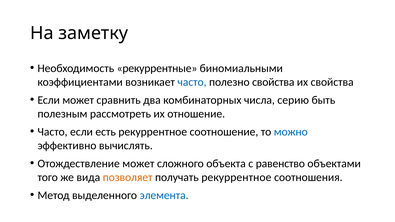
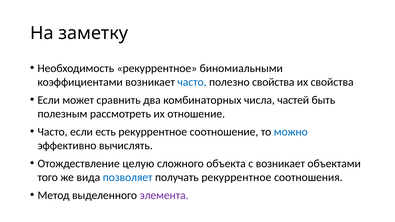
Необходимость рекуррентные: рекуррентные -> рекуррентное
серию: серию -> частей
Отождествление может: может -> целую
с равенство: равенство -> возникает
позволяет colour: orange -> blue
элемента colour: blue -> purple
